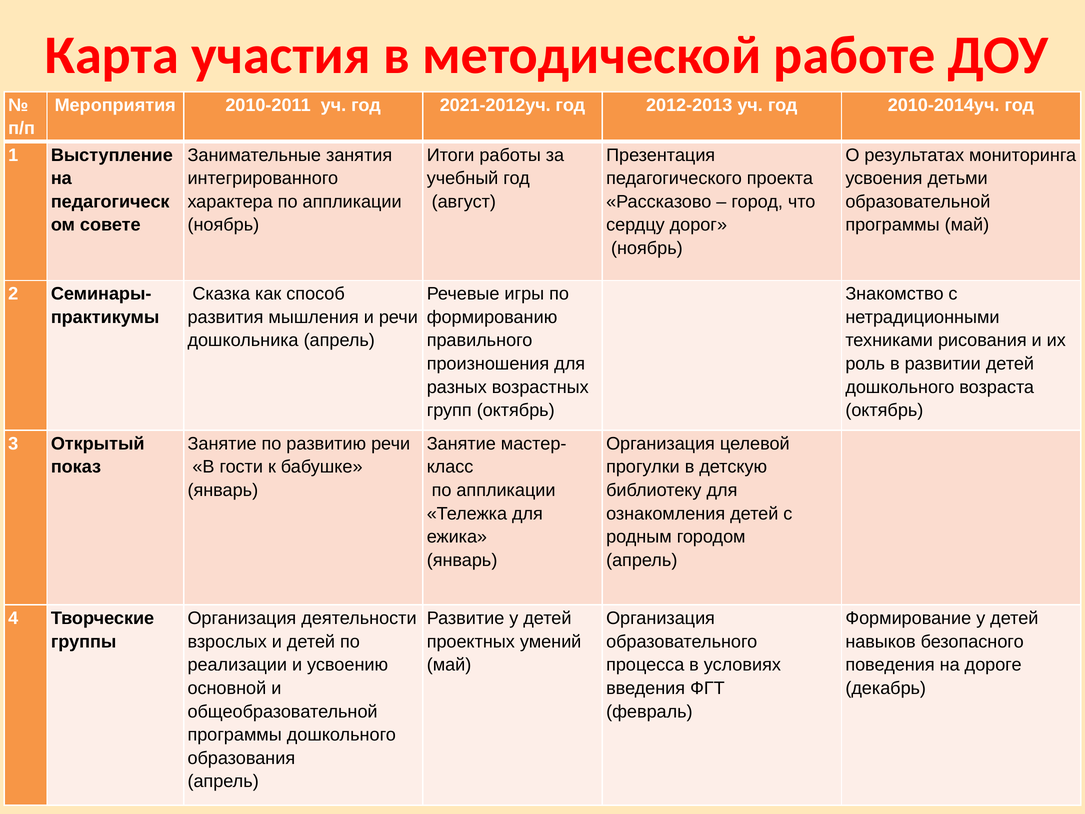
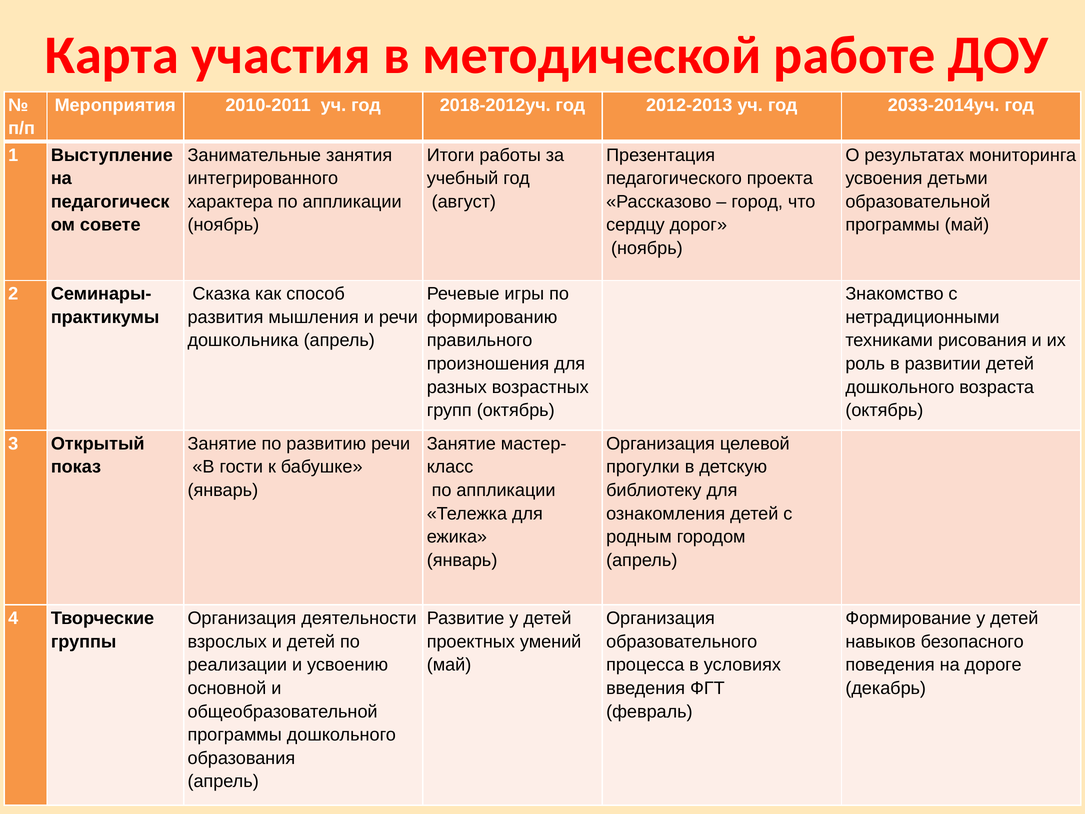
2021-2012уч: 2021-2012уч -> 2018-2012уч
2010-2014уч: 2010-2014уч -> 2033-2014уч
